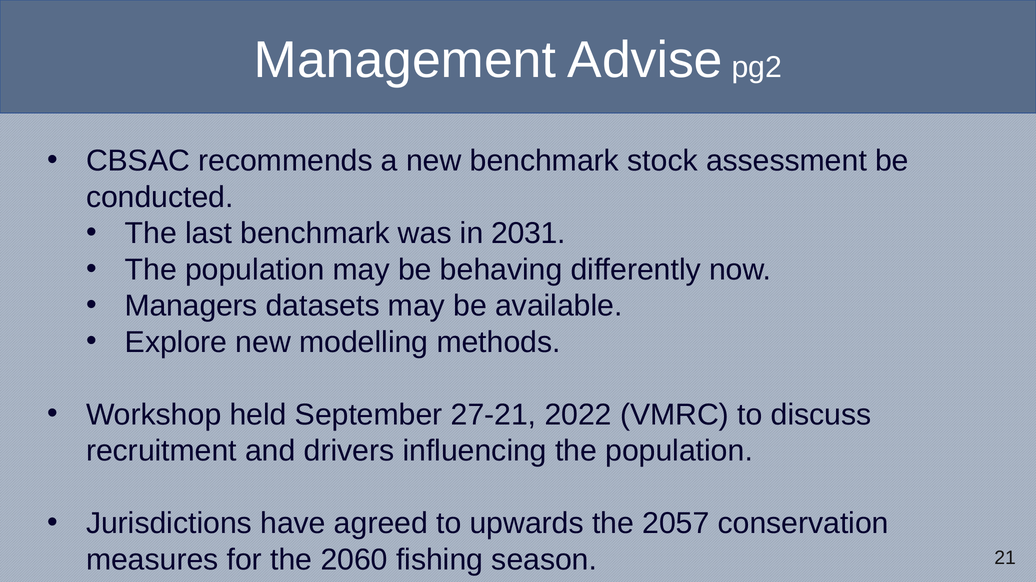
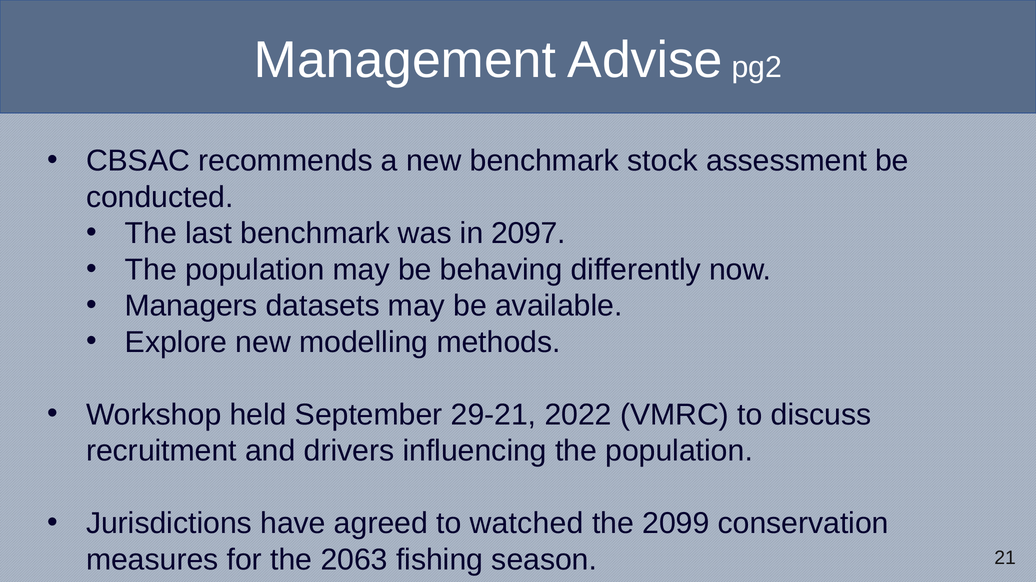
2031: 2031 -> 2097
27-21: 27-21 -> 29-21
upwards: upwards -> watched
2057: 2057 -> 2099
2060: 2060 -> 2063
